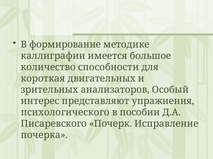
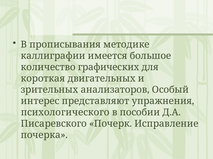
формирование: формирование -> прописывания
способности: способности -> графических
